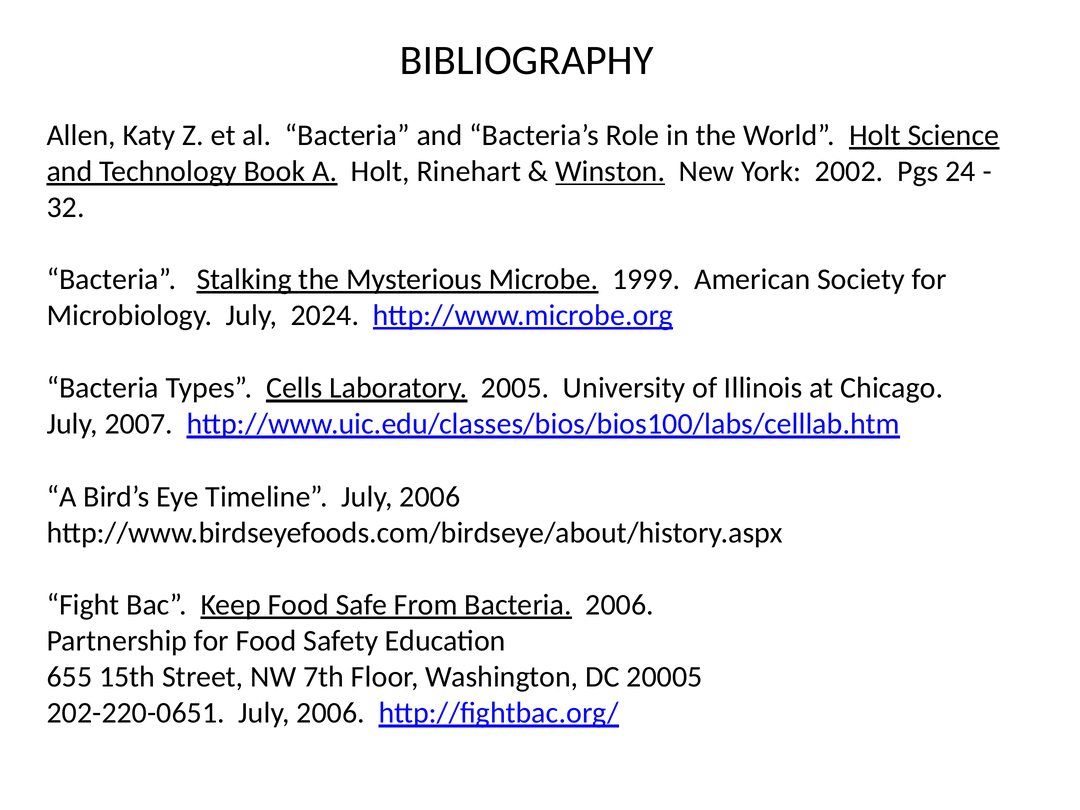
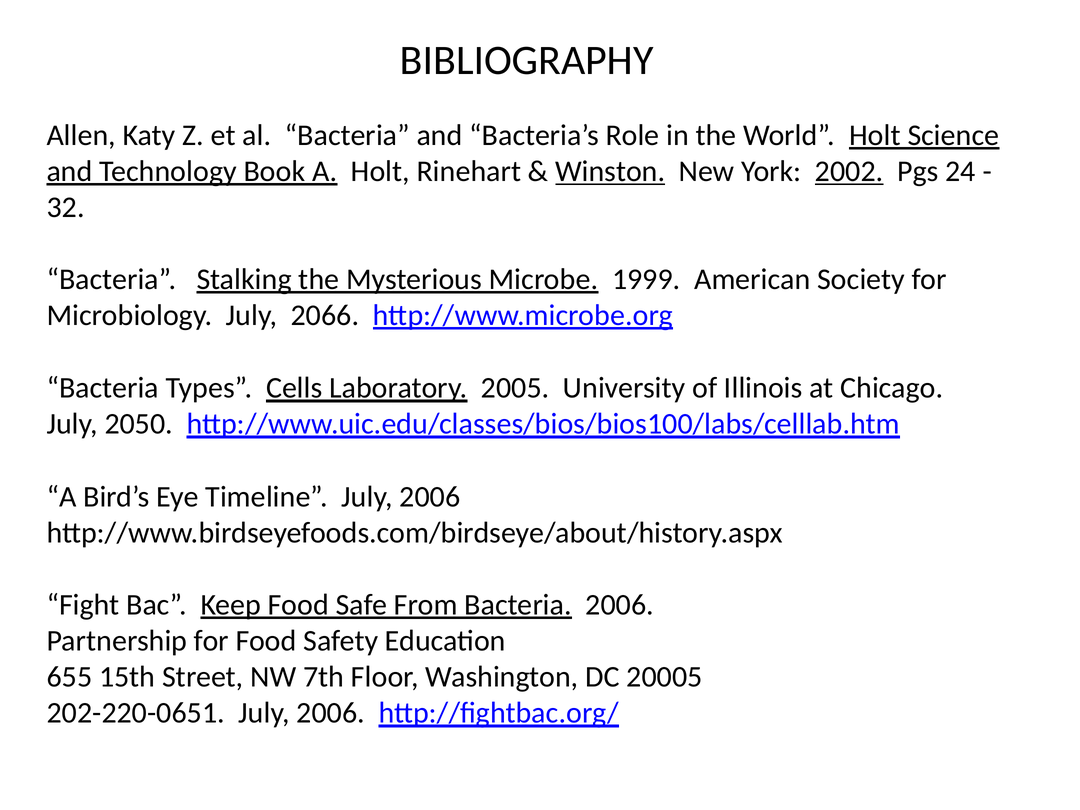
2002 underline: none -> present
2024: 2024 -> 2066
2007: 2007 -> 2050
